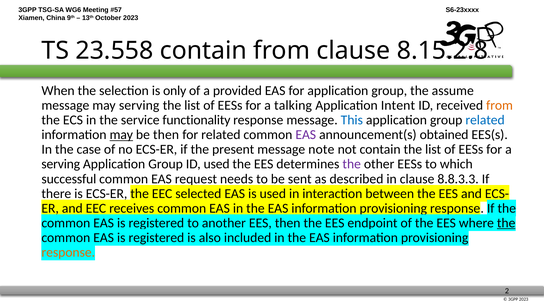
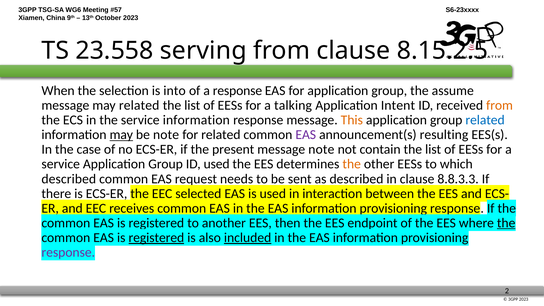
23.558 contain: contain -> serving
8.15.2.8: 8.15.2.8 -> 8.15.2.5
only: only -> into
a provided: provided -> response
may serving: serving -> related
service functionality: functionality -> information
This colour: blue -> orange
be then: then -> note
obtained: obtained -> resulting
serving at (61, 164): serving -> service
the at (352, 164) colour: purple -> orange
successful at (69, 179): successful -> described
registered at (156, 238) underline: none -> present
included underline: none -> present
response at (68, 252) colour: orange -> purple
